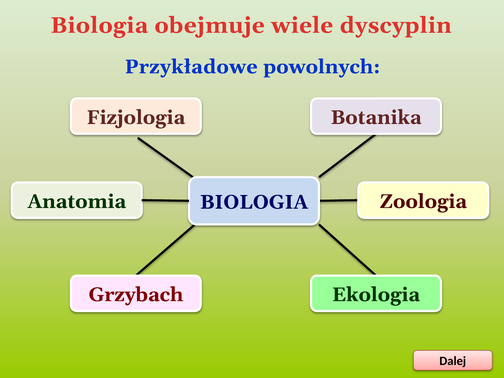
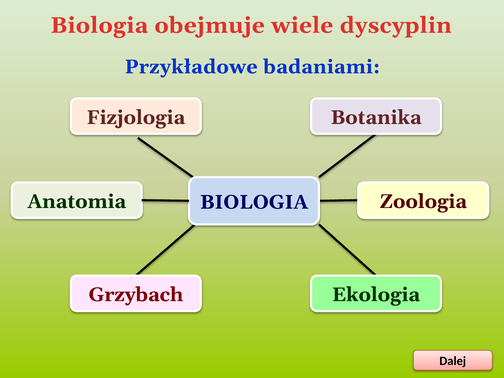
powolnych: powolnych -> badaniami
